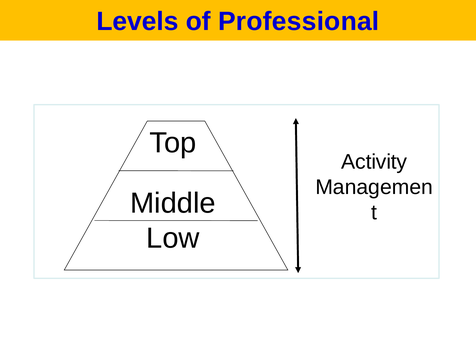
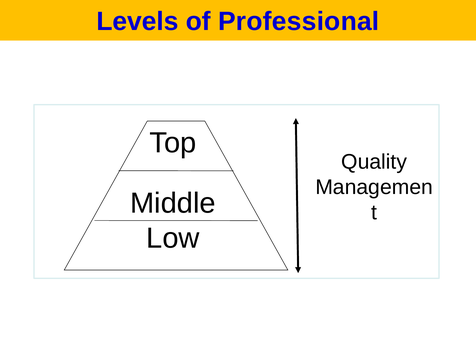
Activity: Activity -> Quality
